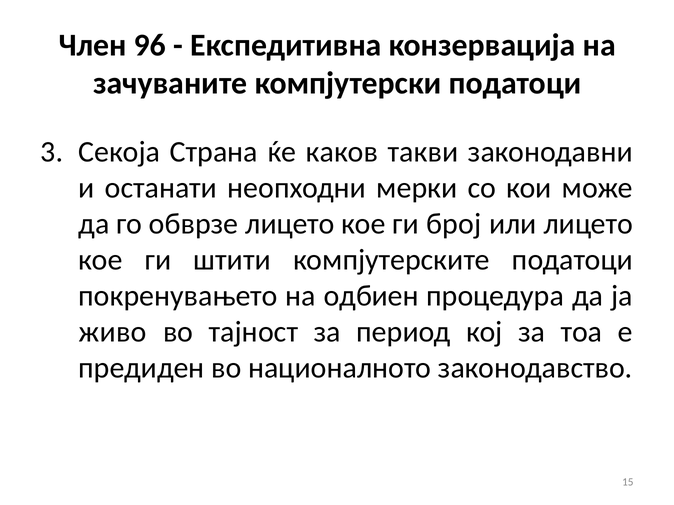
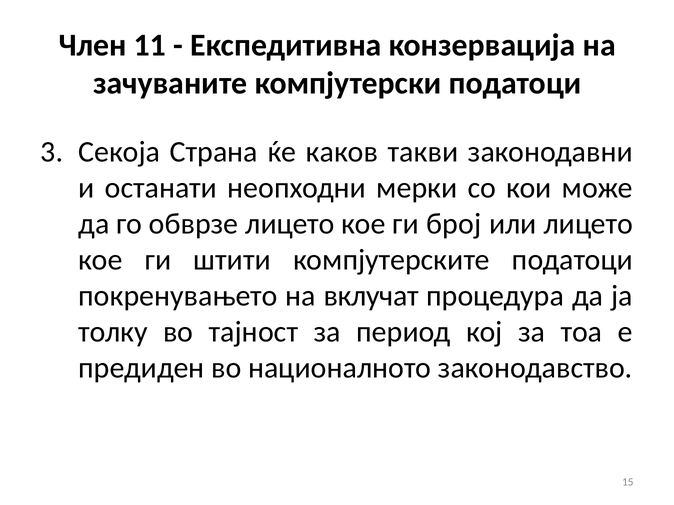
96: 96 -> 11
одбиен: одбиен -> вклучат
живо: живо -> толку
